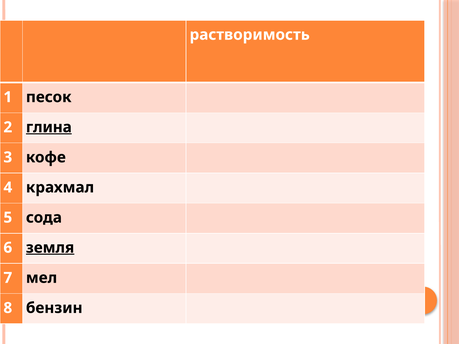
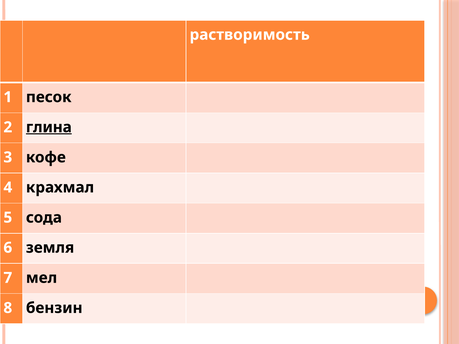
земля underline: present -> none
